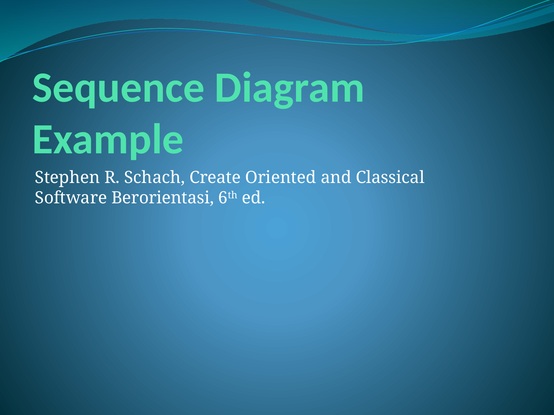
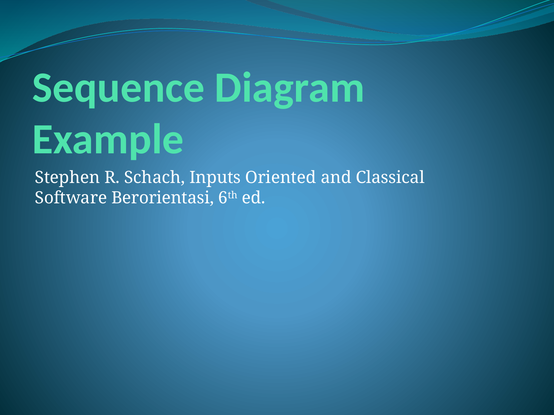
Create: Create -> Inputs
